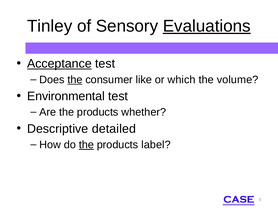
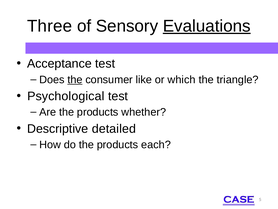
Tinley: Tinley -> Three
Acceptance underline: present -> none
volume: volume -> triangle
Environmental: Environmental -> Psychological
the at (86, 144) underline: present -> none
label: label -> each
